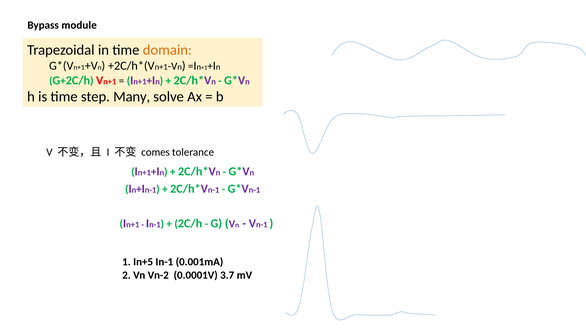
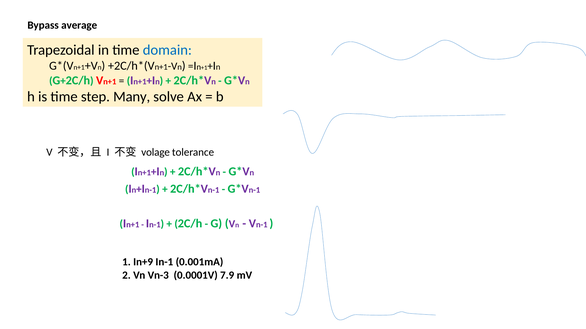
module: module -> average
domain colour: orange -> blue
comes: comes -> volage
In+5: In+5 -> In+9
Vn-2: Vn-2 -> Vn-3
3.7: 3.7 -> 7.9
